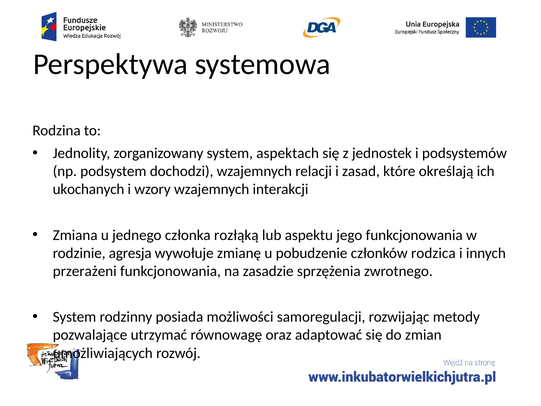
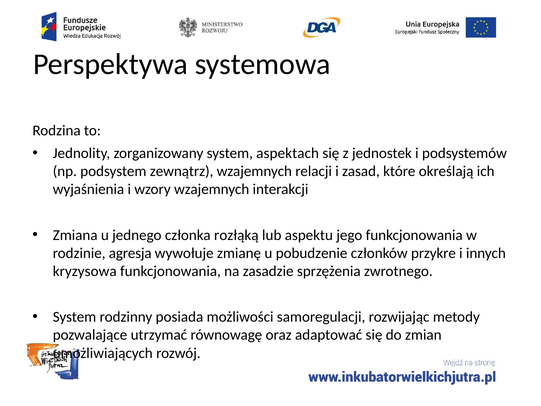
dochodzi: dochodzi -> zewnątrz
ukochanych: ukochanych -> wyjaśnienia
rodzica: rodzica -> przykre
przerażeni: przerażeni -> kryzysowa
